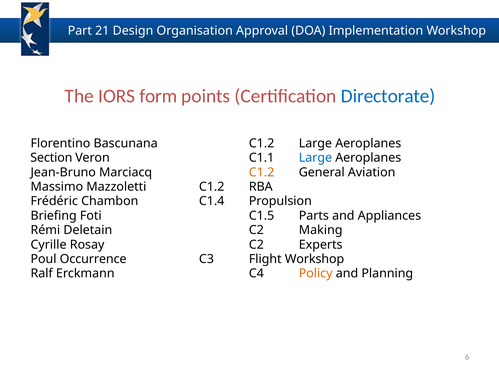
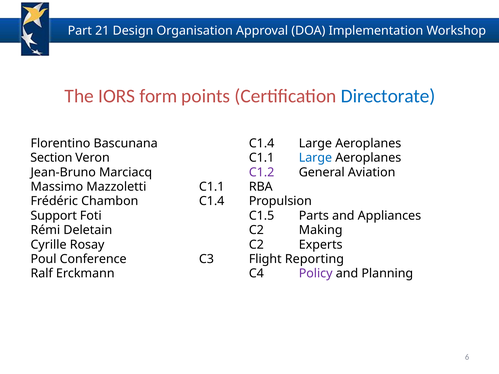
Bascunana C1.2: C1.2 -> C1.4
C1.2 at (262, 172) colour: orange -> purple
Mazzoletti C1.2: C1.2 -> C1.1
Briefing: Briefing -> Support
Occurrence: Occurrence -> Conference
Flight Workshop: Workshop -> Reporting
Policy colour: orange -> purple
